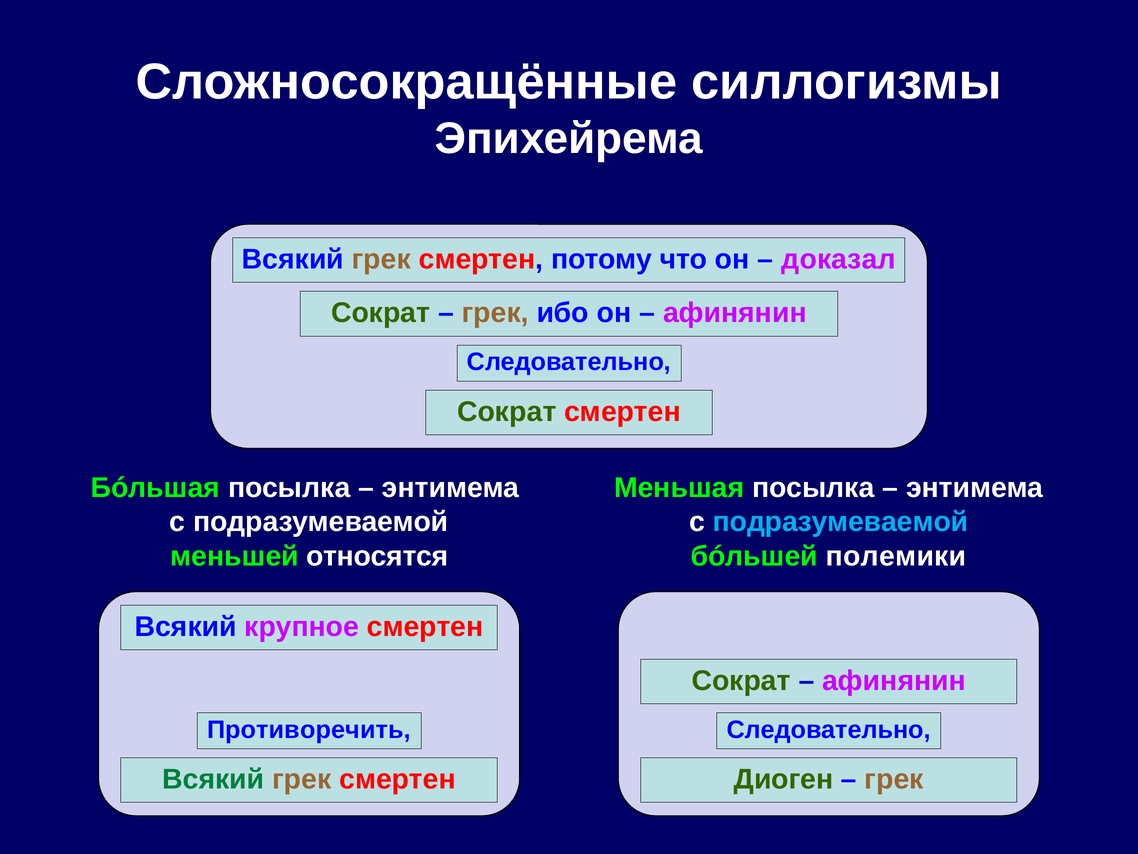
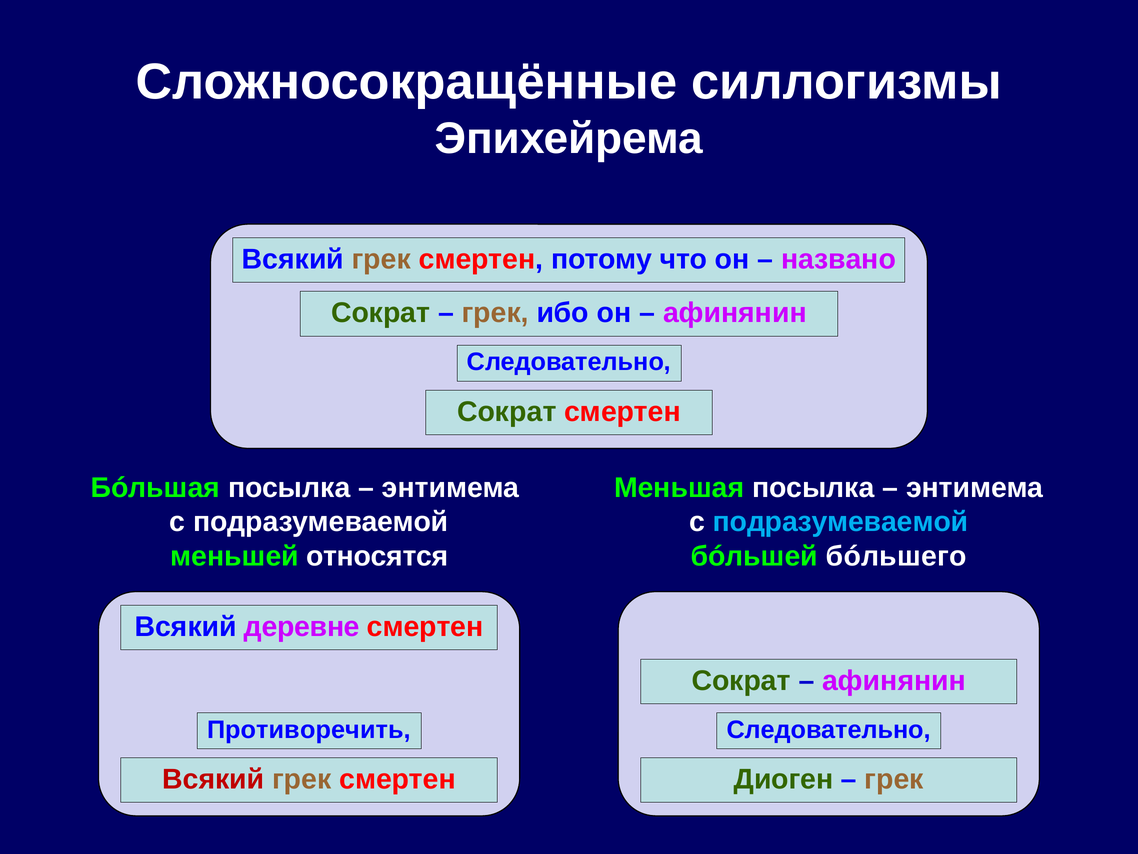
доказал: доказал -> названо
полемики: полемики -> бóльшего
крупное: крупное -> деревне
Всякий at (213, 779) colour: green -> red
